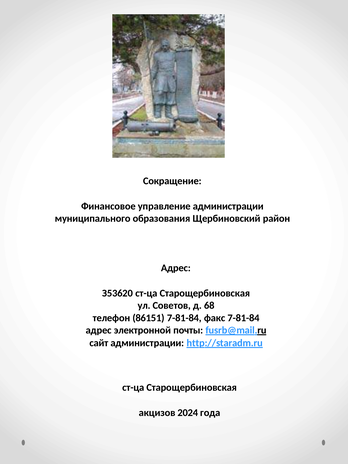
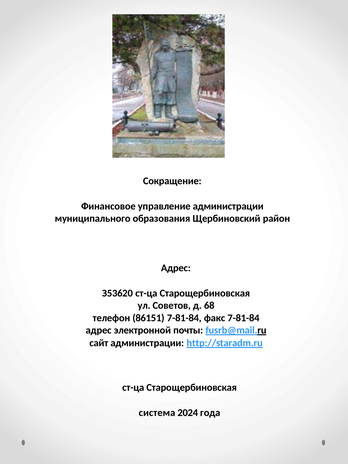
акцизов: акцизов -> система
